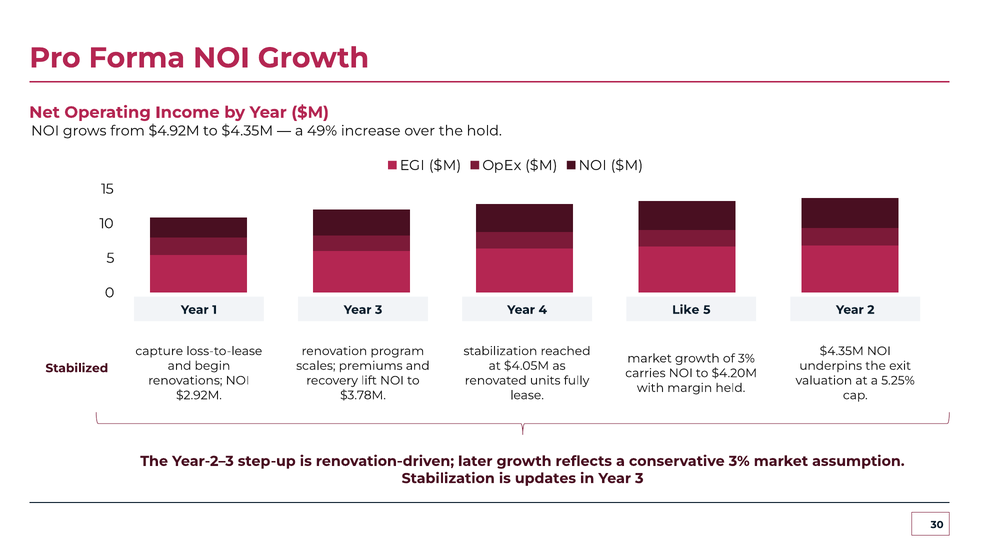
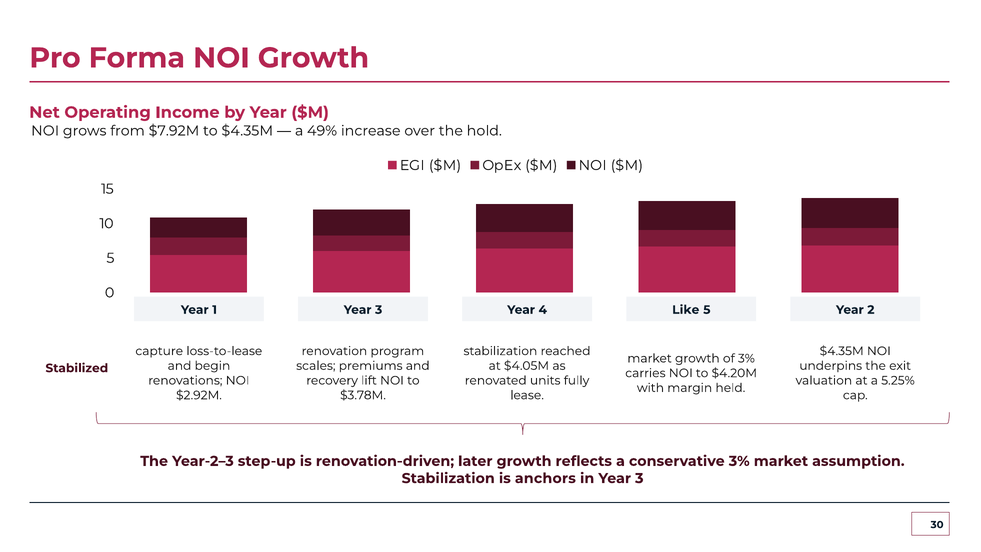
$4.92M: $4.92M -> $7.92M
updates: updates -> anchors
